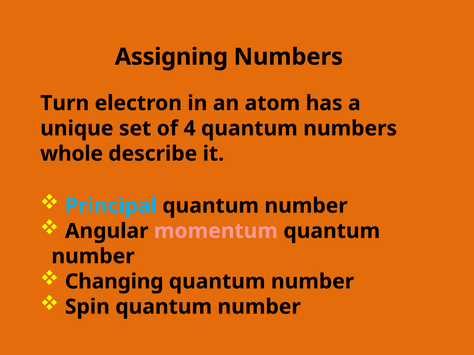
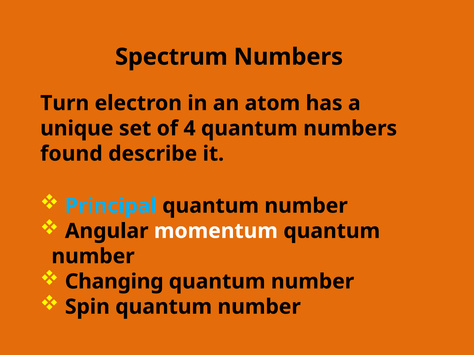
Assigning: Assigning -> Spectrum
whole: whole -> found
momentum colour: pink -> white
